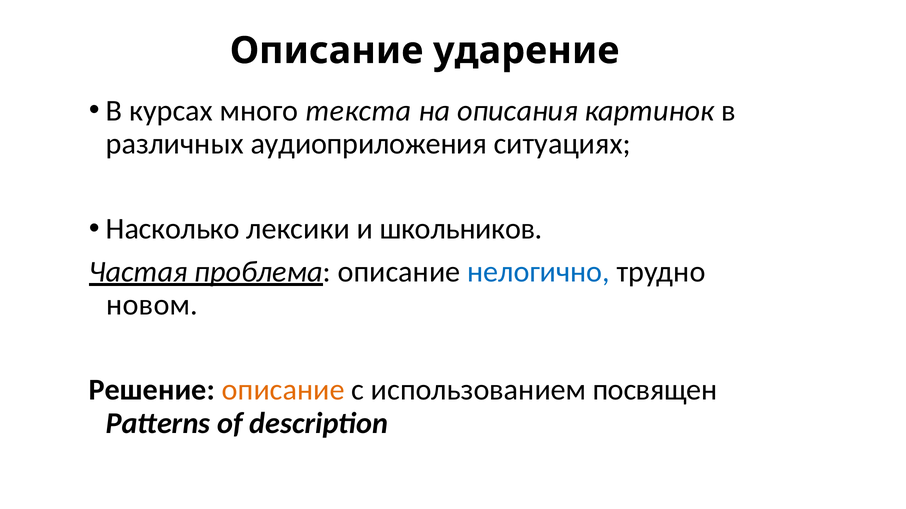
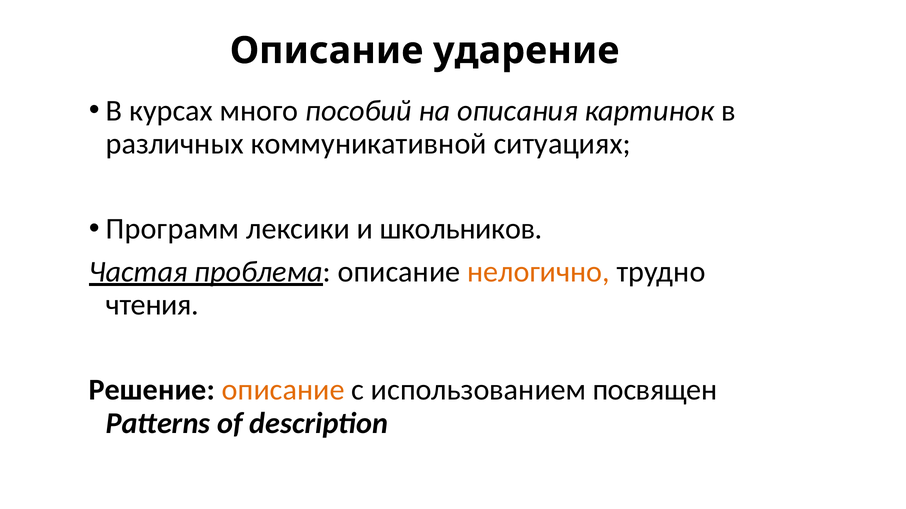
текста: текста -> пособий
аудиоприложения: аудиоприложения -> коммуникативной
Насколько: Насколько -> Программ
нелогично colour: blue -> orange
новом: новом -> чтения
